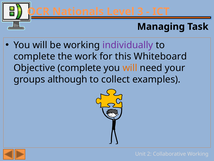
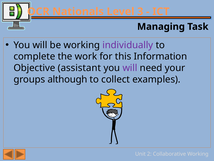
Whiteboard: Whiteboard -> Information
Objective complete: complete -> assistant
will at (130, 68) colour: orange -> purple
